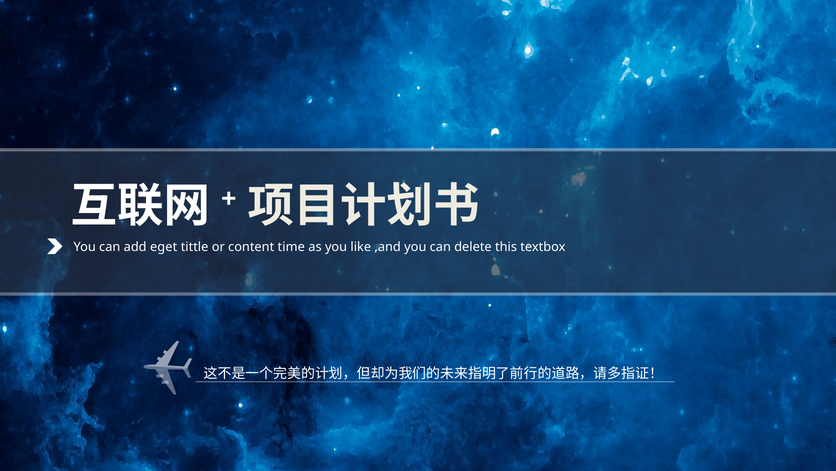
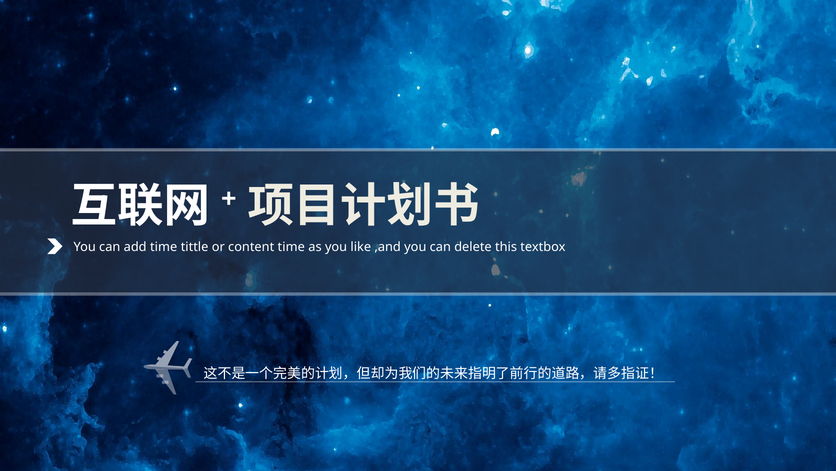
add eget: eget -> time
